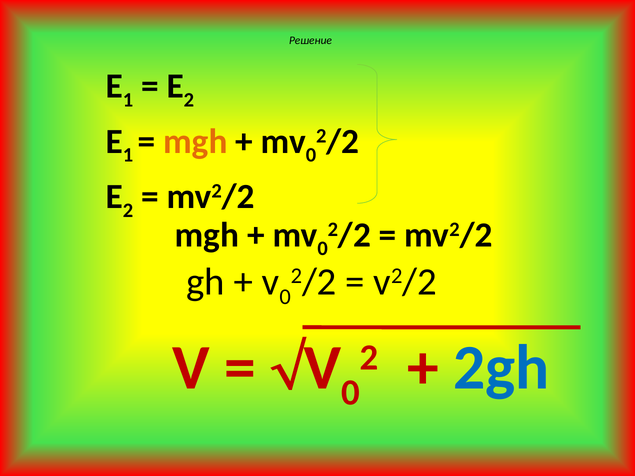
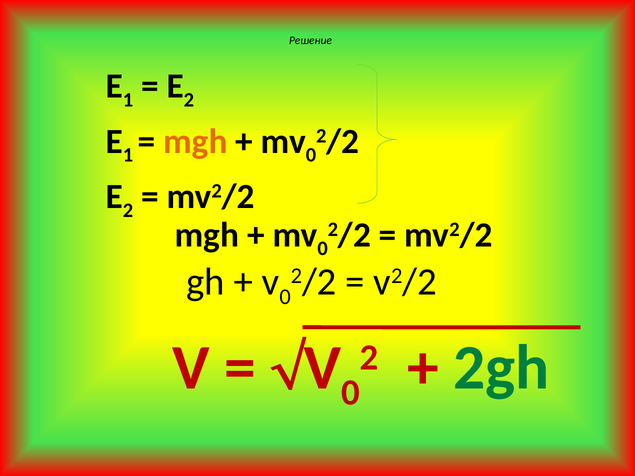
2gh colour: blue -> green
